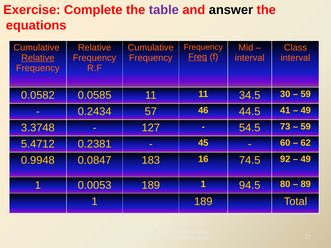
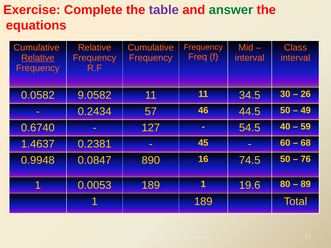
answer colour: black -> green
Freq underline: present -> none
0.0585: 0.0585 -> 9.0582
59 at (306, 94): 59 -> 26
44.5 41: 41 -> 50
3.3748: 3.3748 -> 0.6740
73: 73 -> 40
5.4712: 5.4712 -> 1.4637
62: 62 -> 68
183: 183 -> 890
74.5 92: 92 -> 50
49 at (306, 159): 49 -> 76
94.5: 94.5 -> 19.6
